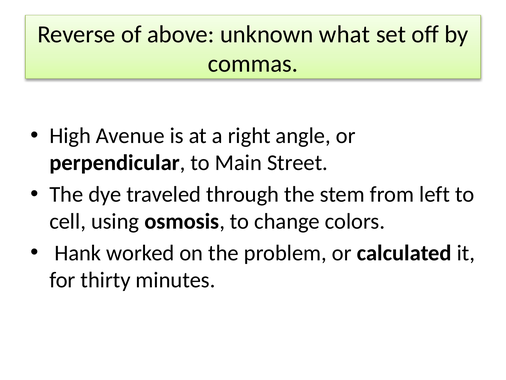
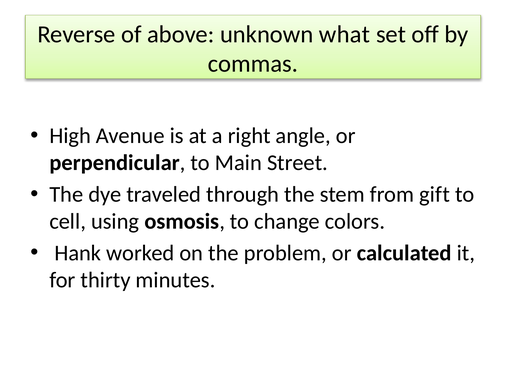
left: left -> gift
